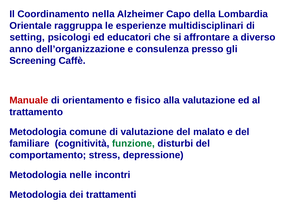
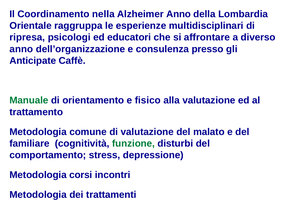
Alzheimer Capo: Capo -> Anno
setting: setting -> ripresa
Screening: Screening -> Anticipate
Manuale colour: red -> green
nelle: nelle -> corsi
